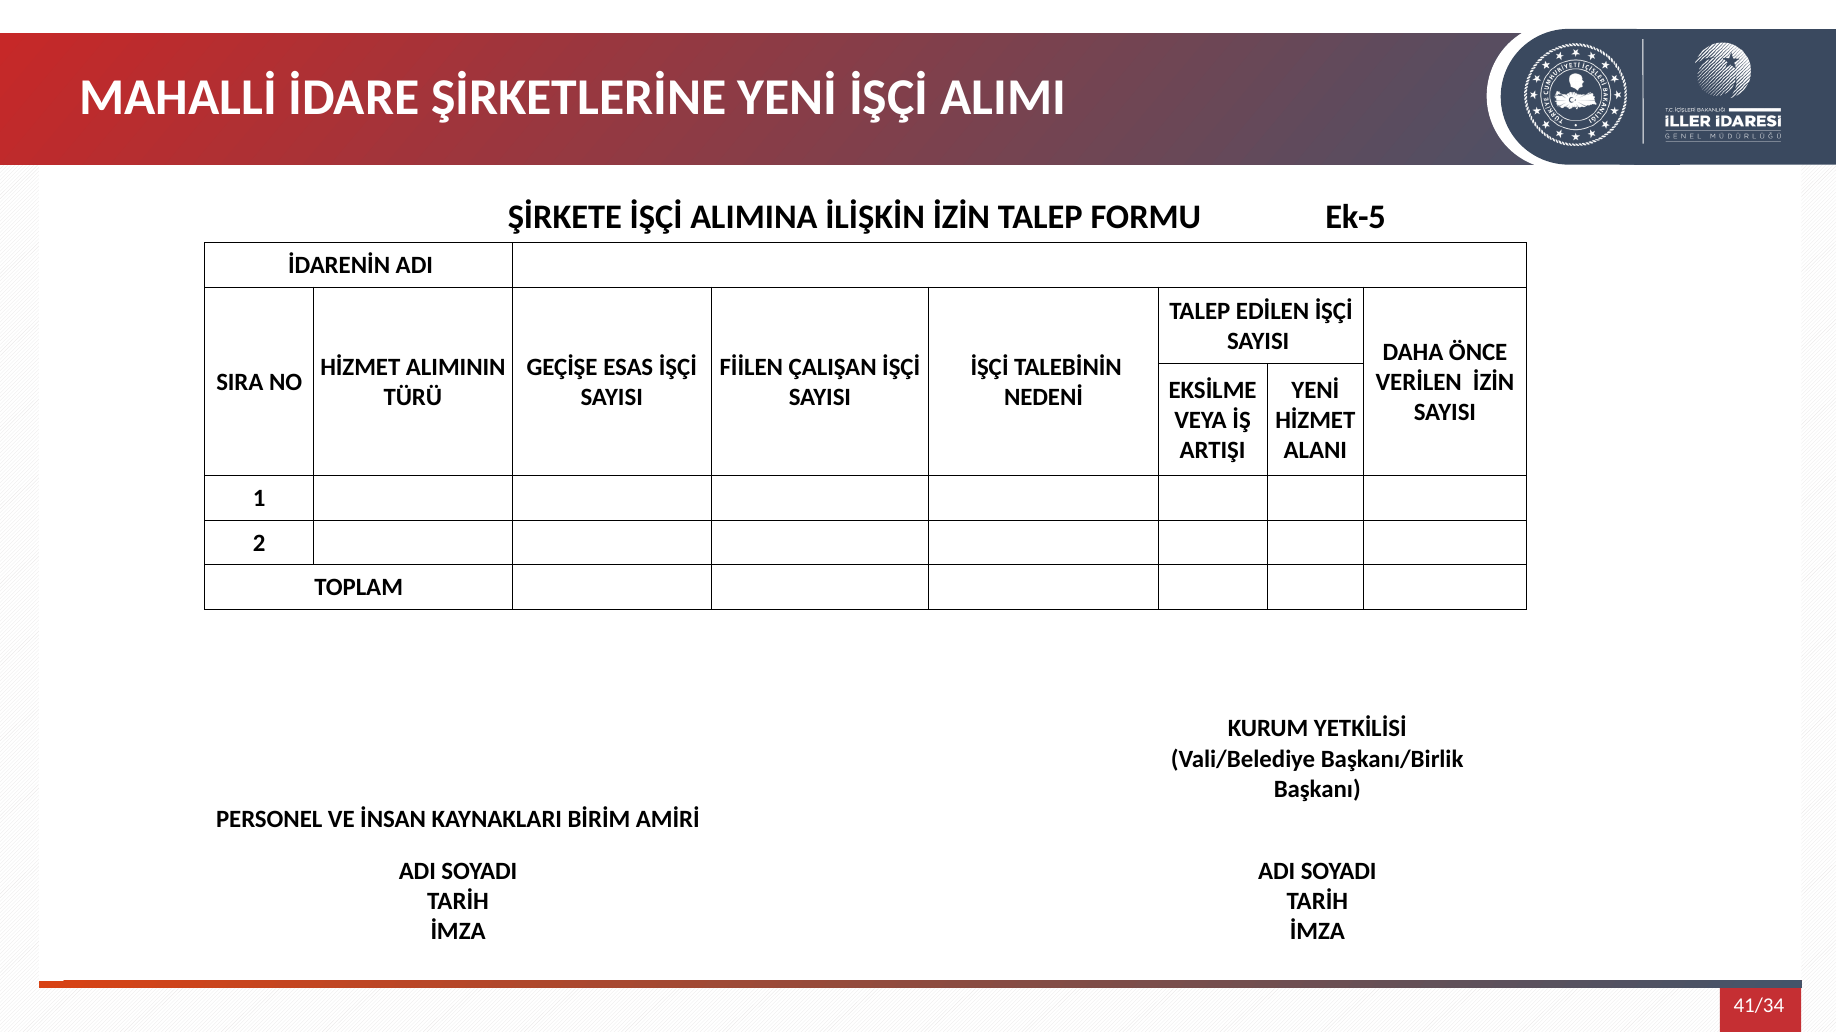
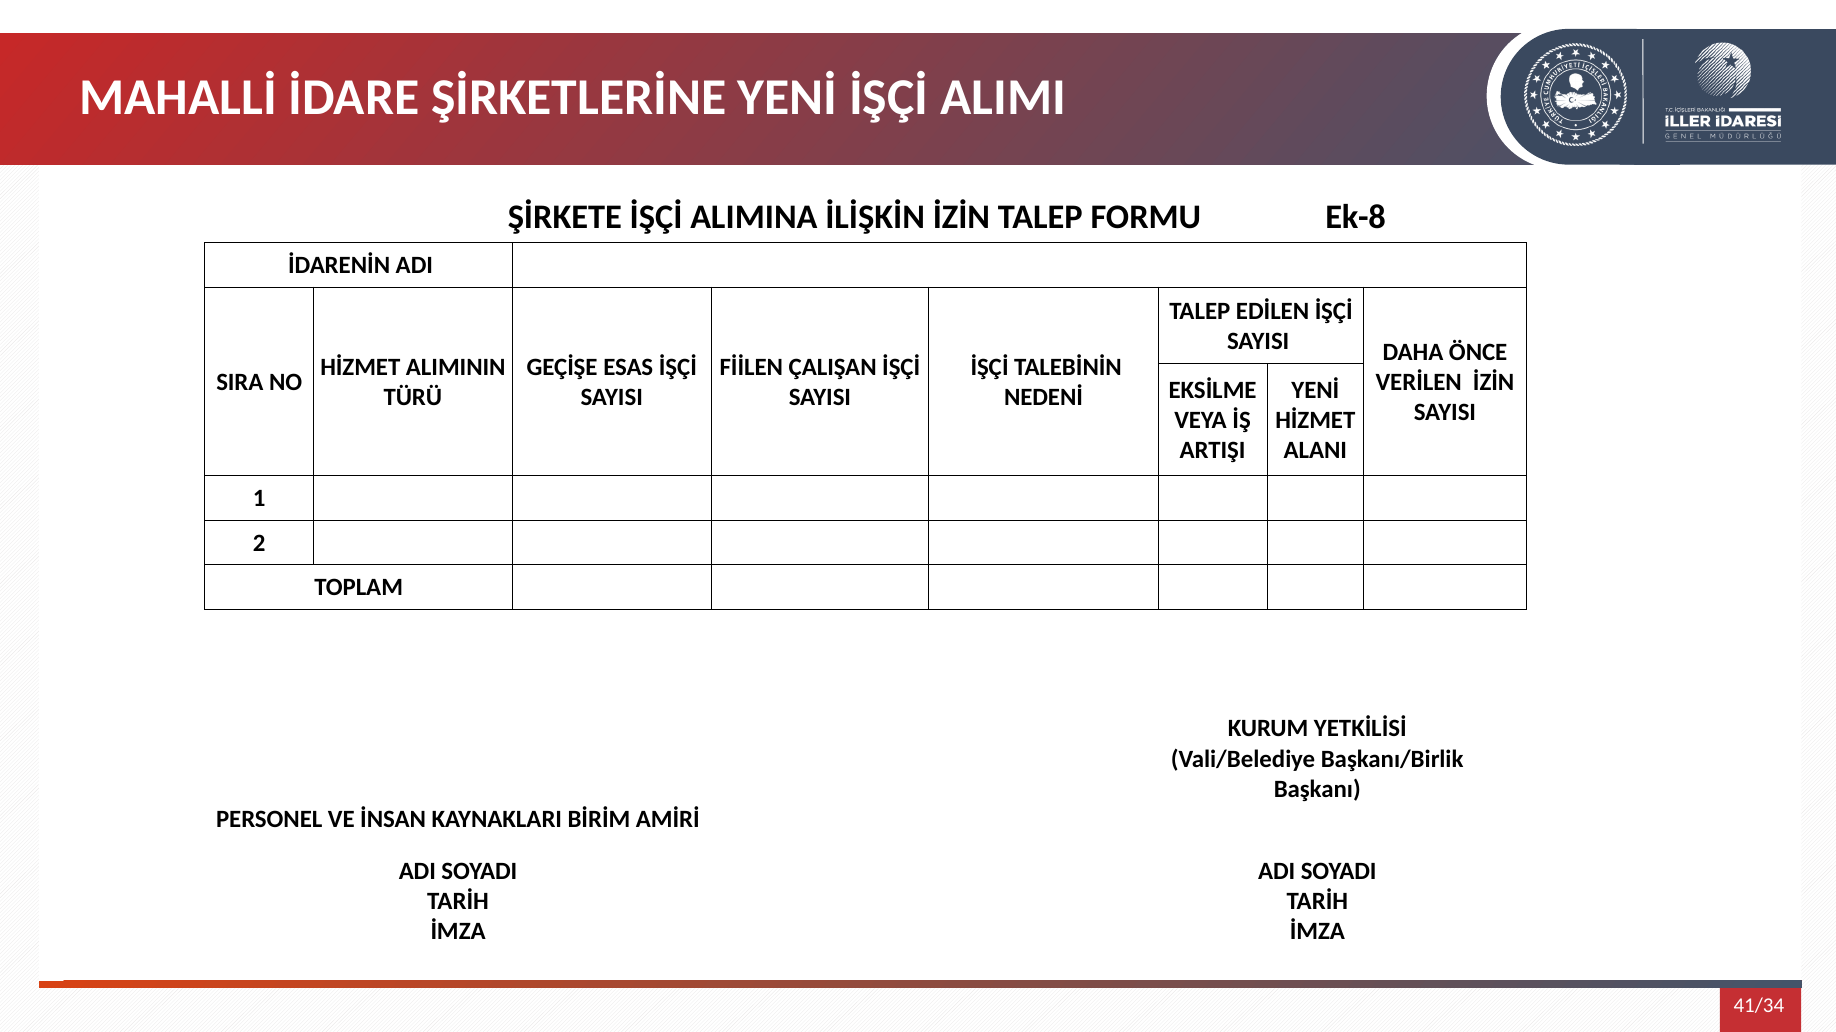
Ek-5: Ek-5 -> Ek-8
